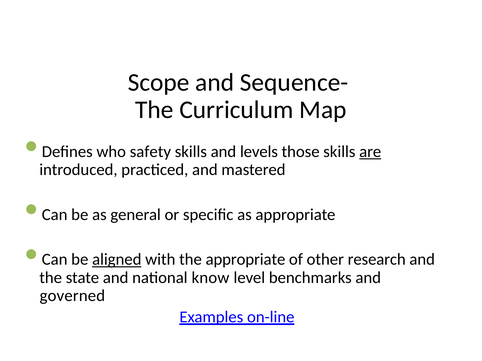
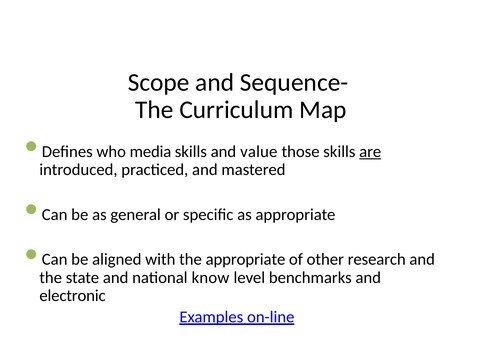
safety: safety -> media
levels: levels -> value
aligned underline: present -> none
governed: governed -> electronic
